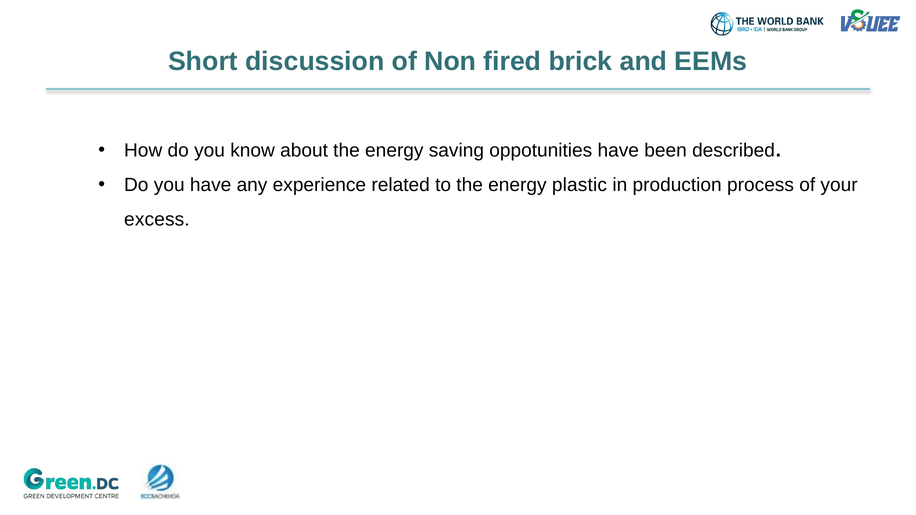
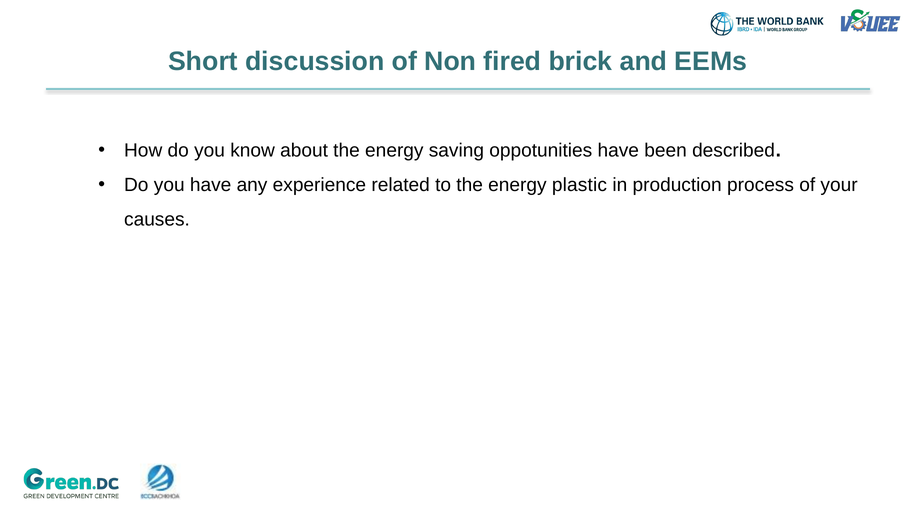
excess: excess -> causes
